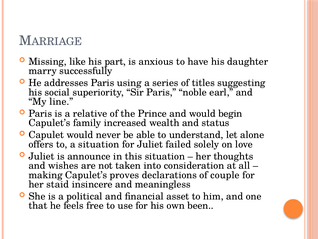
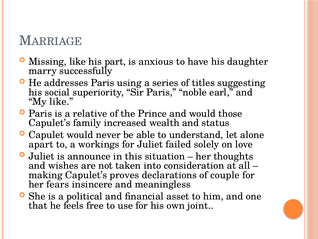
My line: line -> like
begin: begin -> those
offers: offers -> apart
a situation: situation -> workings
staid: staid -> fears
been: been -> joint
